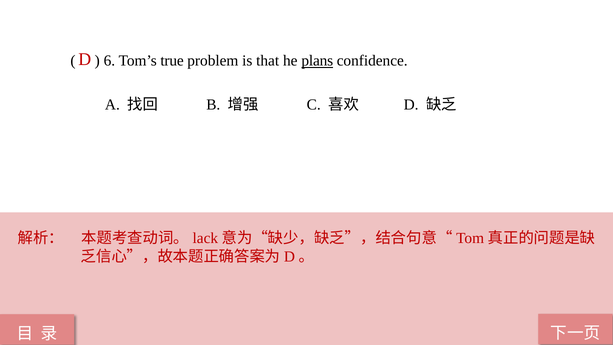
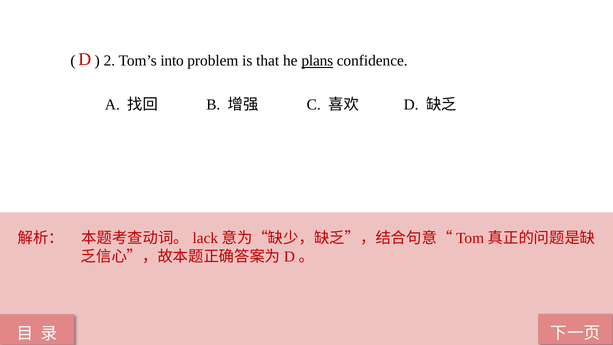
6: 6 -> 2
true: true -> into
